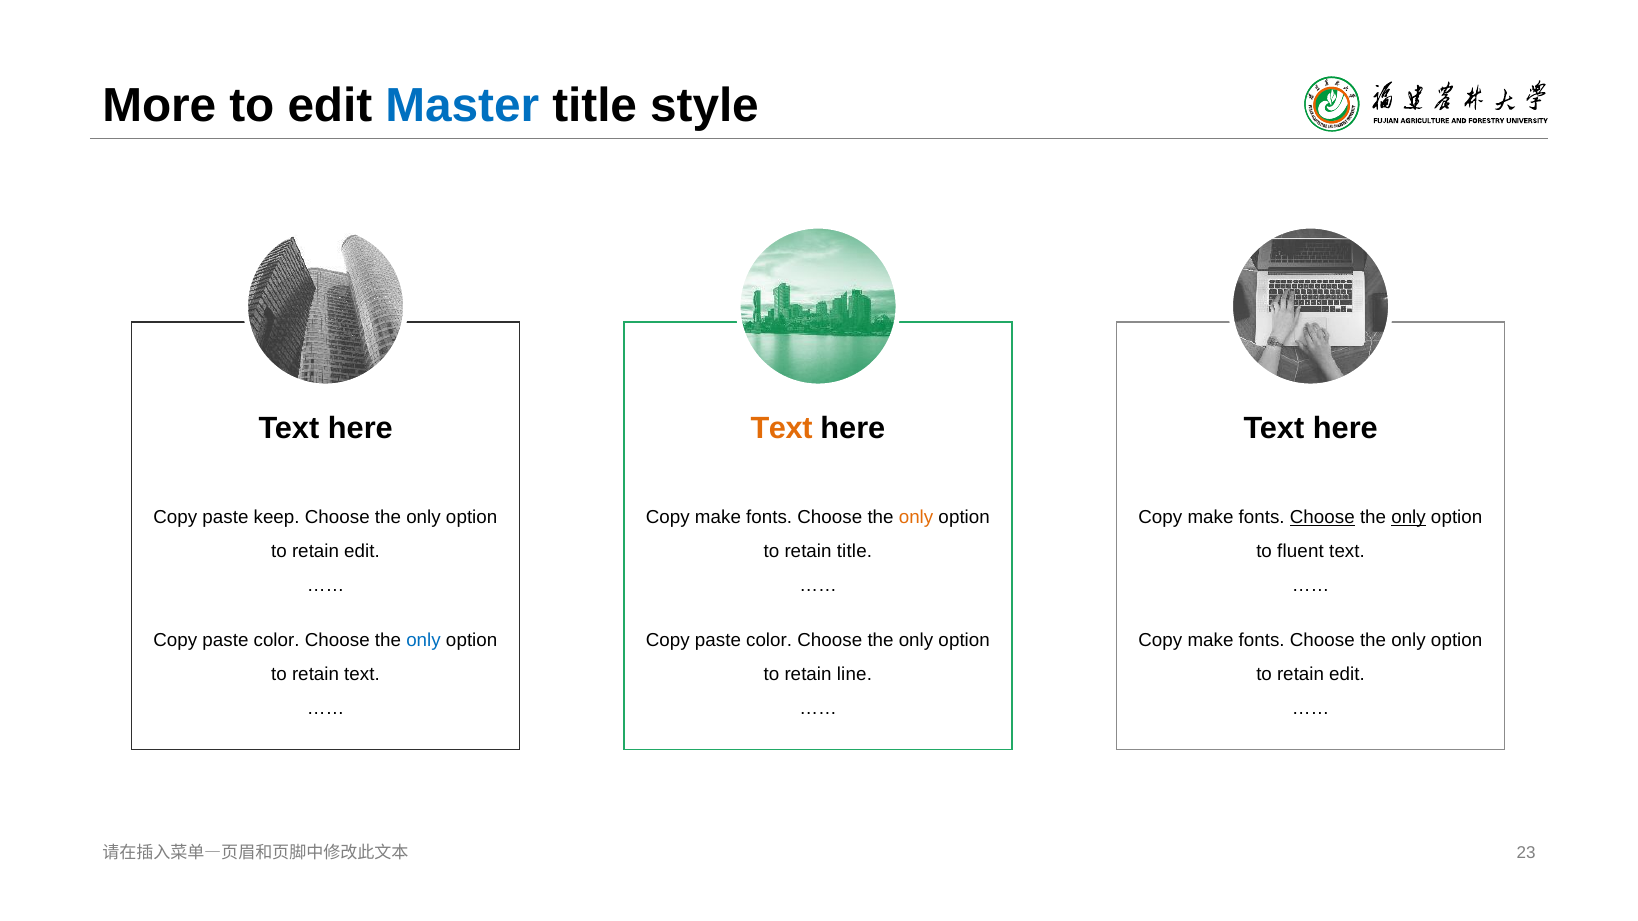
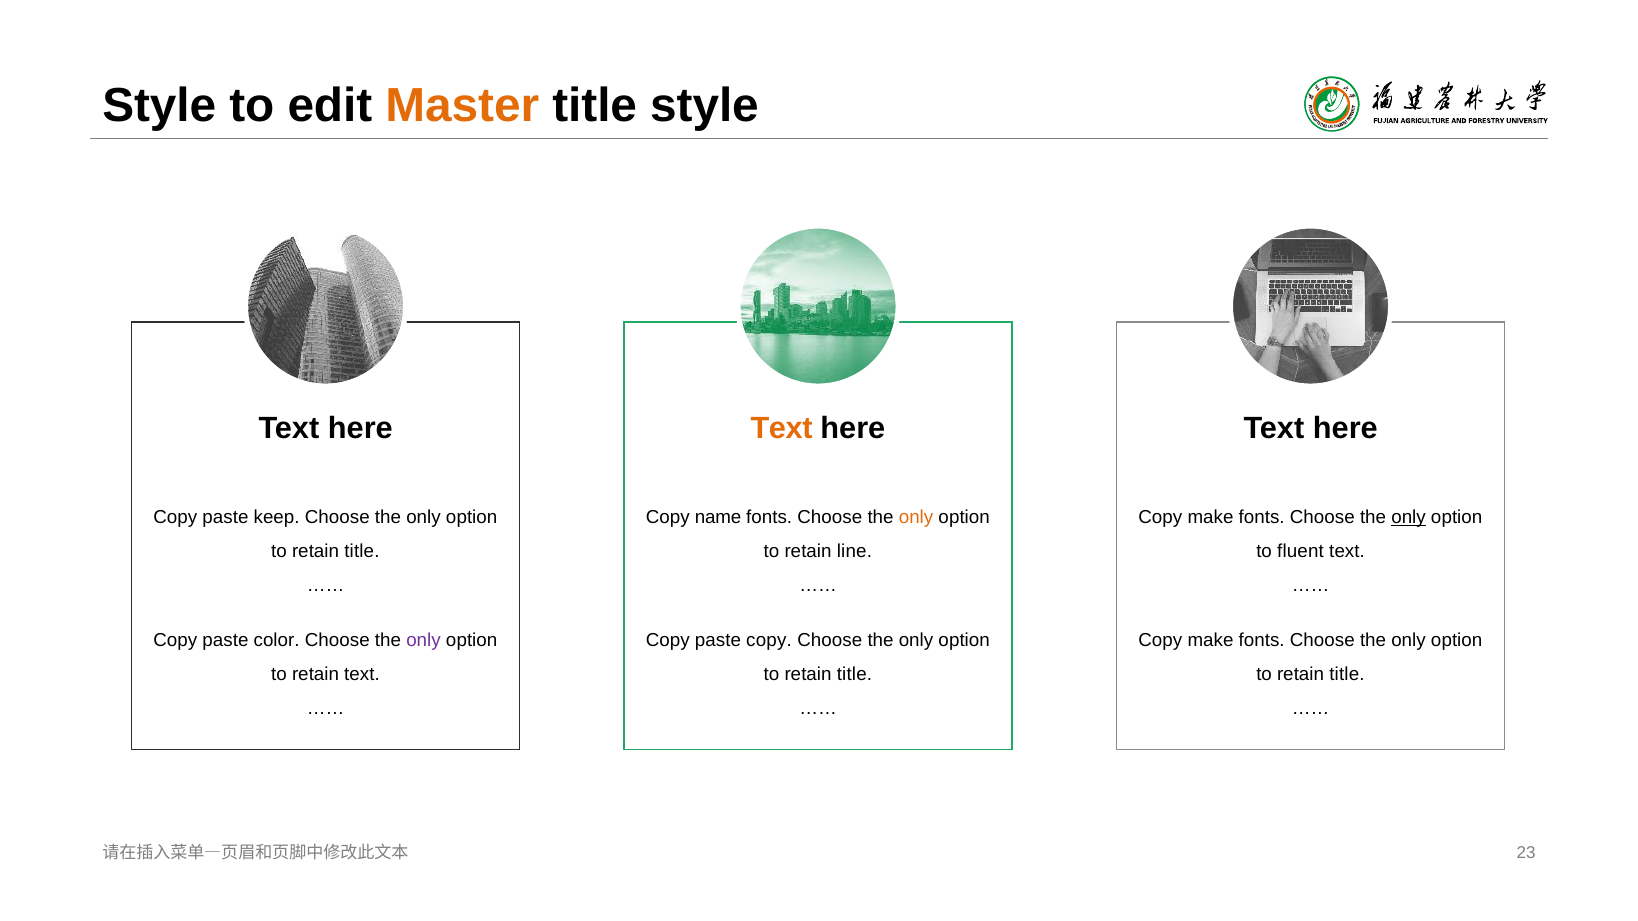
More at (159, 106): More -> Style
Master colour: blue -> orange
make at (718, 518): make -> name
Choose at (1322, 518) underline: present -> none
edit at (362, 551): edit -> title
retain title: title -> line
only at (424, 641) colour: blue -> purple
color at (769, 641): color -> copy
line at (854, 675): line -> title
edit at (1347, 675): edit -> title
